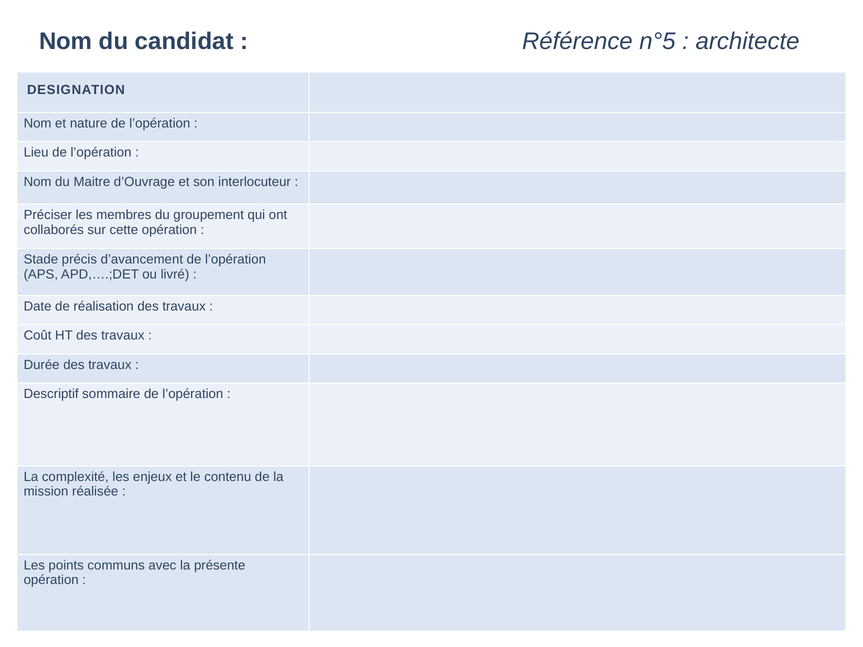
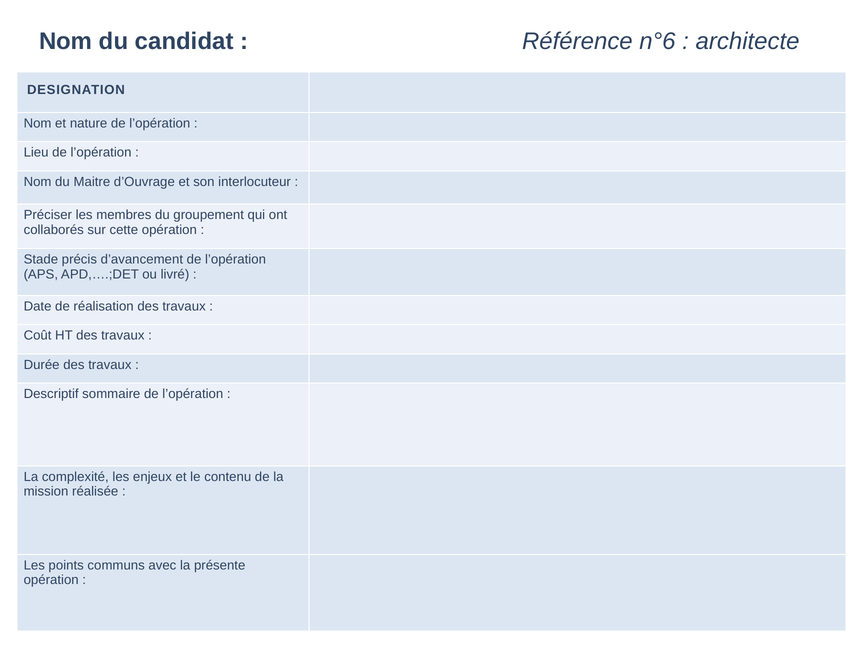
n°5: n°5 -> n°6
